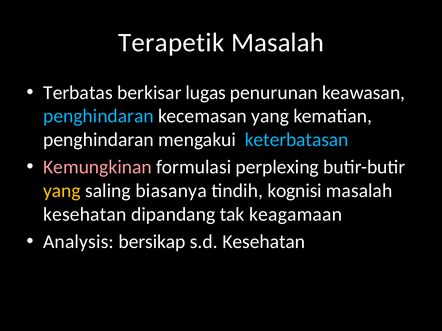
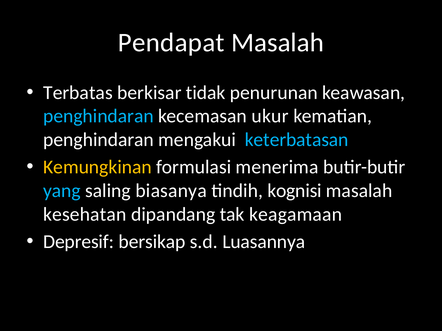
Terapetik: Terapetik -> Pendapat
lugas: lugas -> tidak
kecemasan yang: yang -> ukur
Kemungkinan colour: pink -> yellow
perplexing: perplexing -> menerima
yang at (62, 191) colour: yellow -> light blue
Analysis: Analysis -> Depresif
s.d Kesehatan: Kesehatan -> Luasannya
